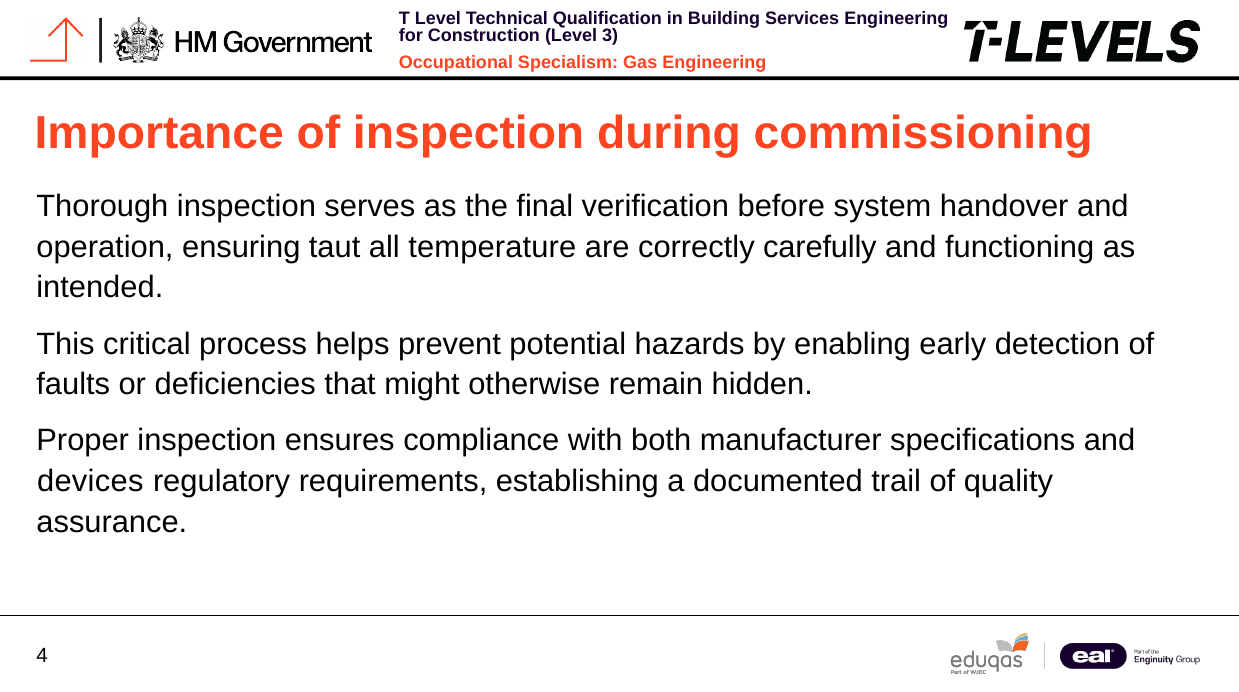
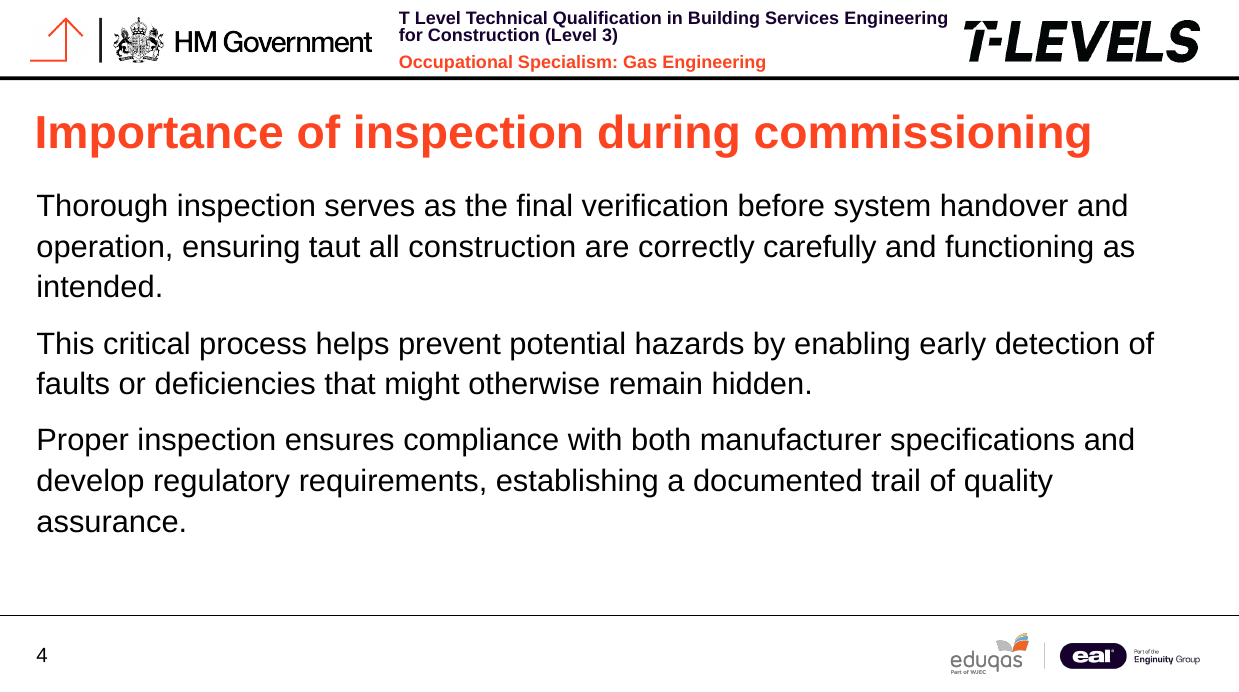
all temperature: temperature -> construction
devices: devices -> develop
